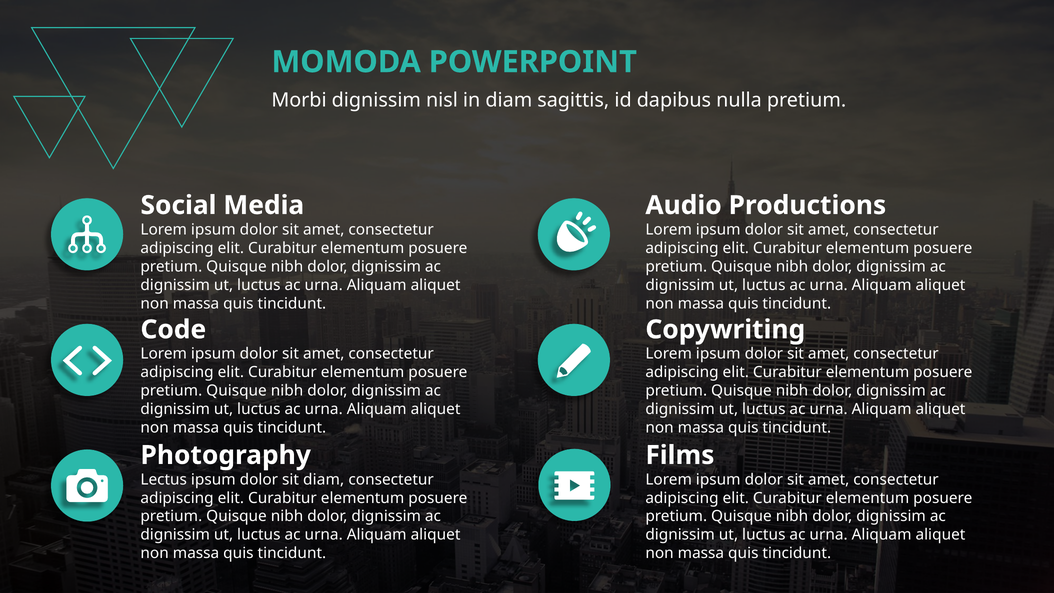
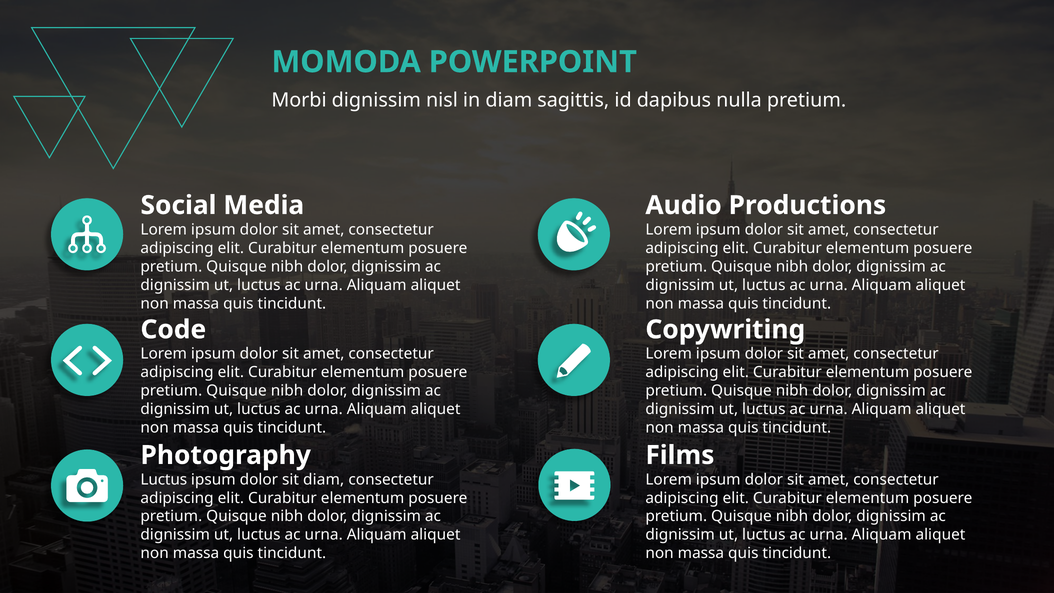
Lectus at (164, 479): Lectus -> Luctus
